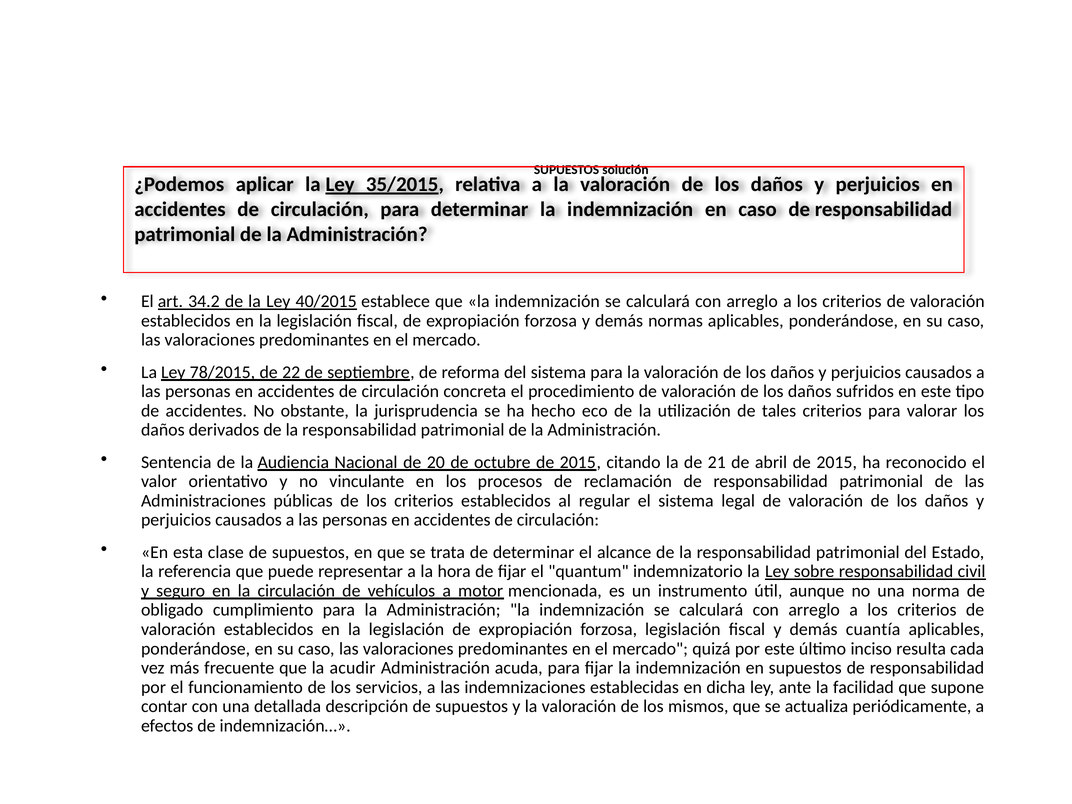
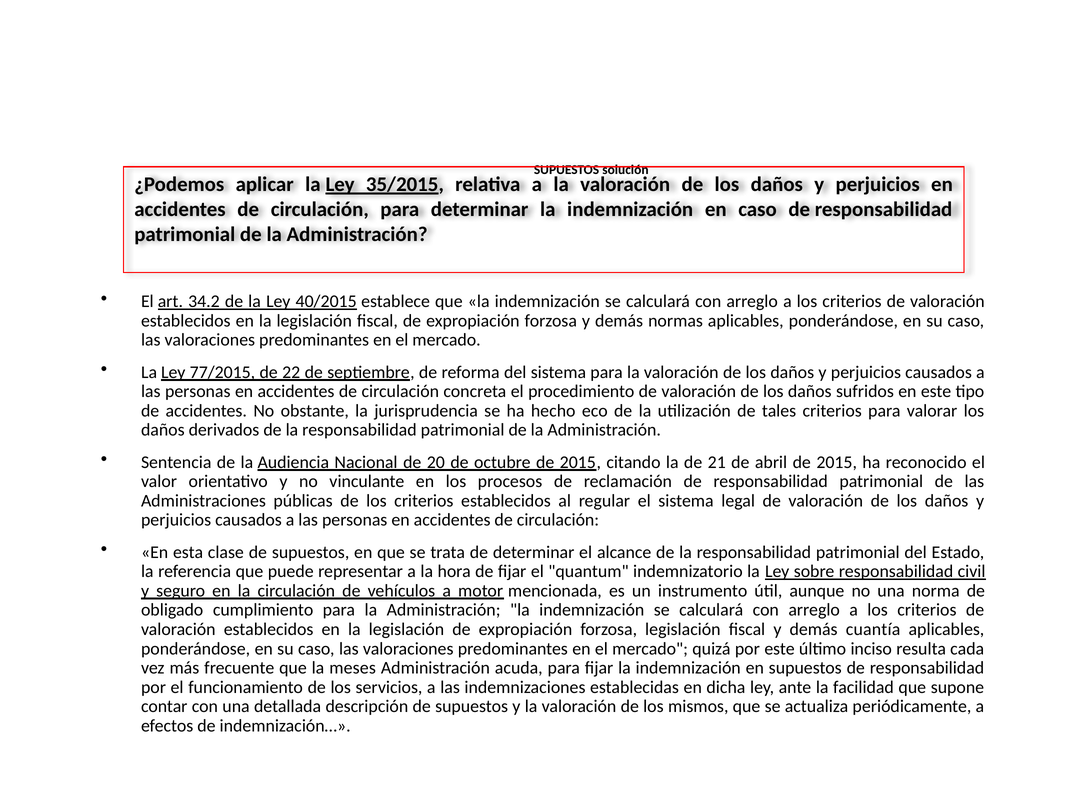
78/2015: 78/2015 -> 77/2015
acudir: acudir -> meses
